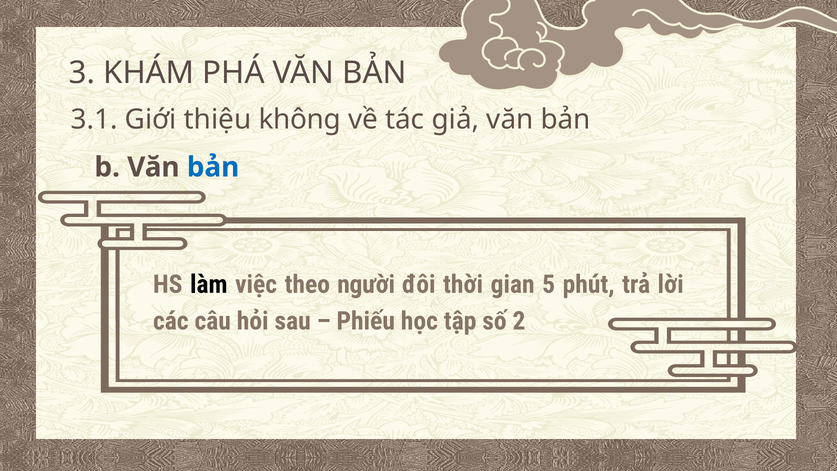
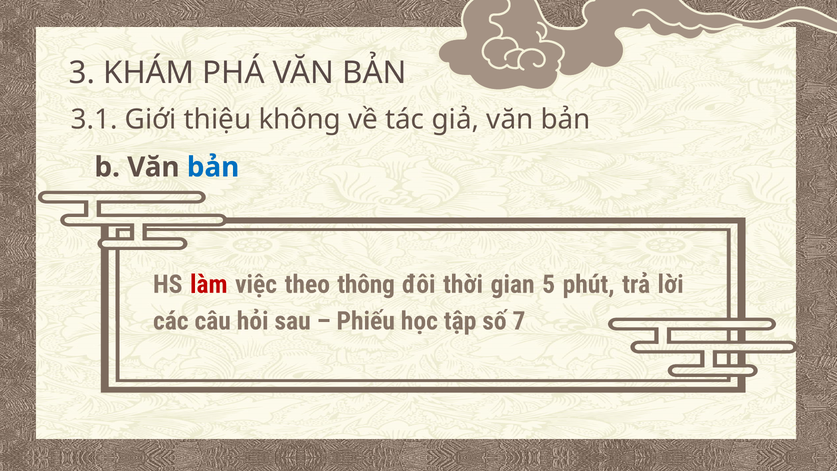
làm colour: black -> red
người: người -> thông
2: 2 -> 7
